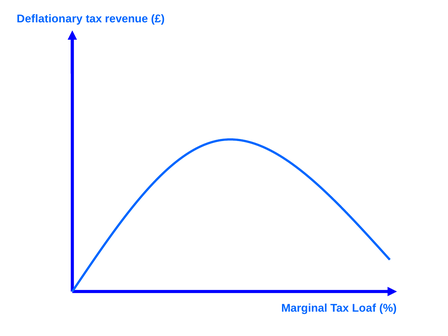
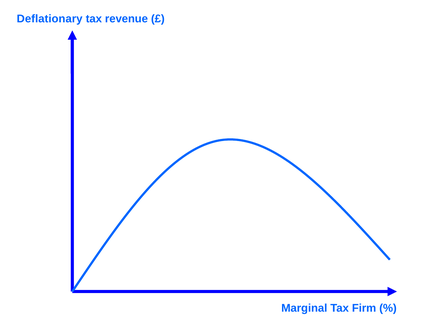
Loaf: Loaf -> Firm
